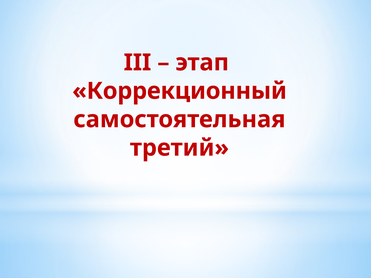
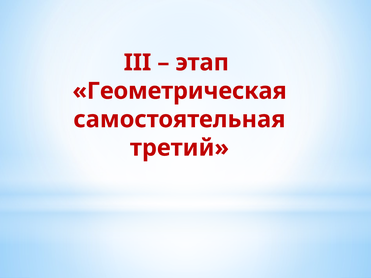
Коррекционный: Коррекционный -> Геометрическая
